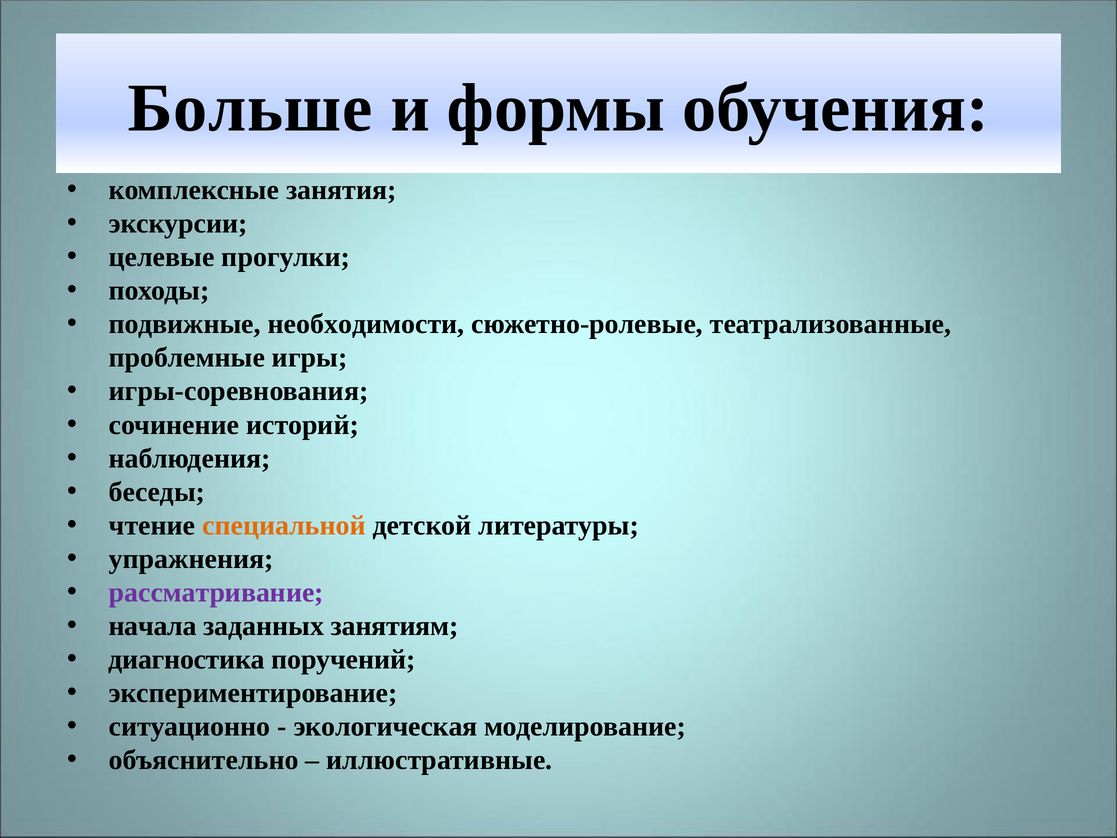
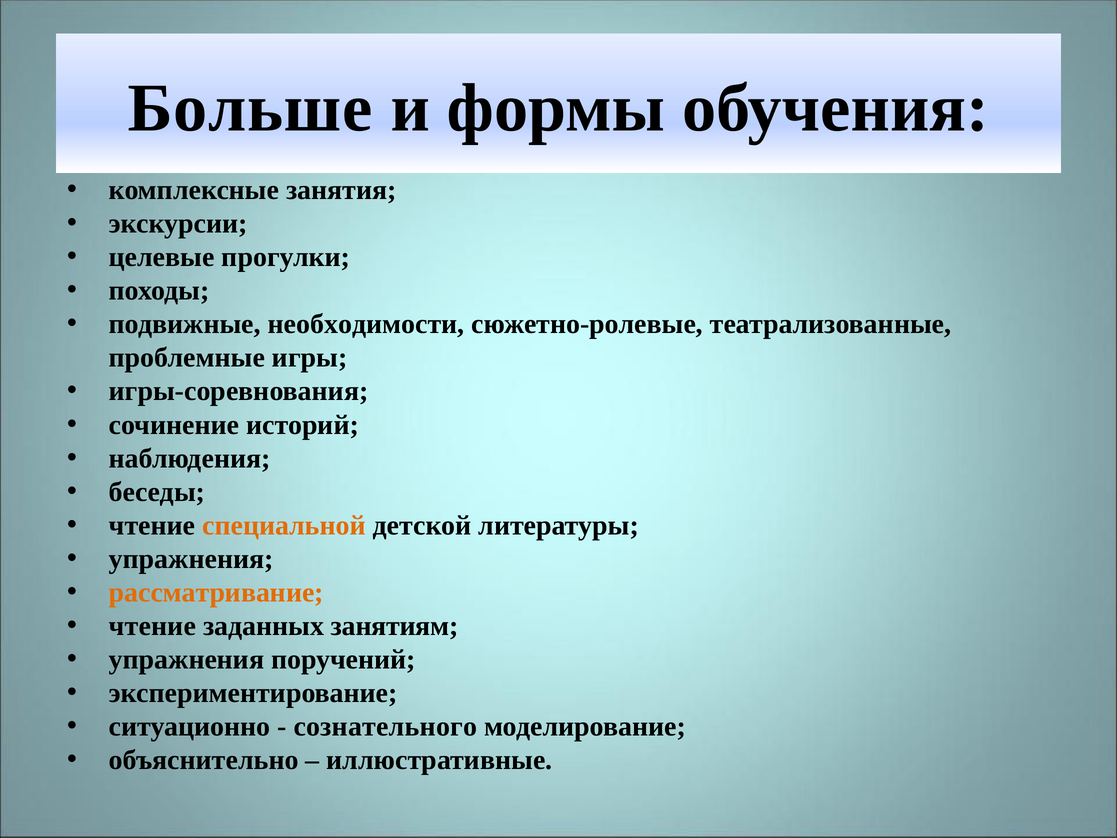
рассматривание colour: purple -> orange
начала at (153, 626): начала -> чтение
диагностика at (187, 659): диагностика -> упражнения
экологическая: экологическая -> сознательного
